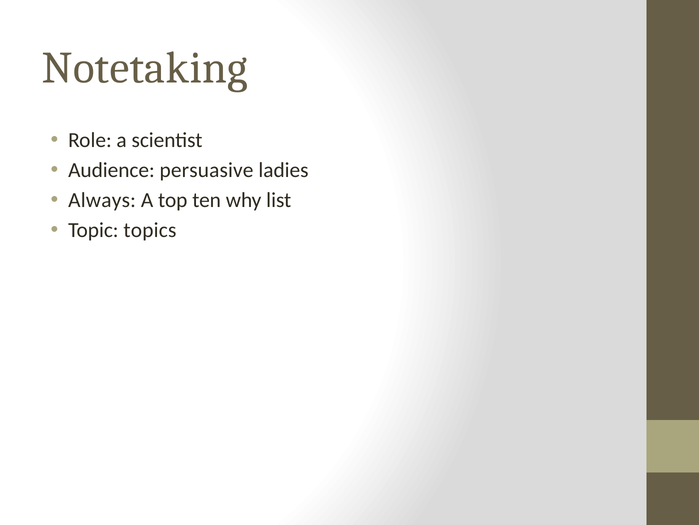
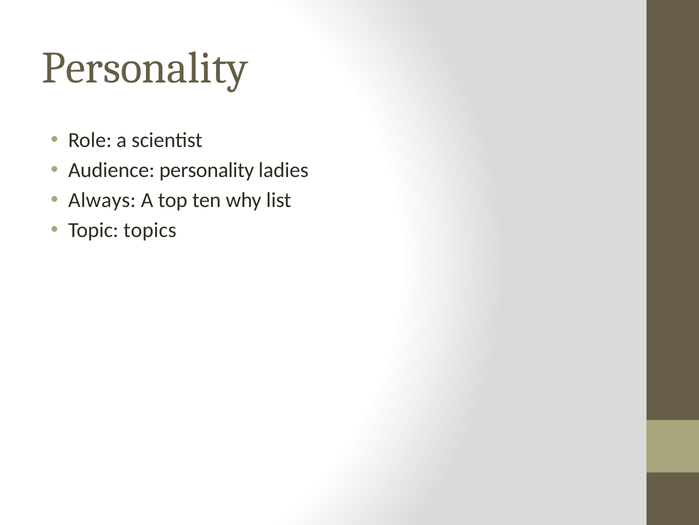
Notetaking at (145, 68): Notetaking -> Personality
Audience persuasive: persuasive -> personality
